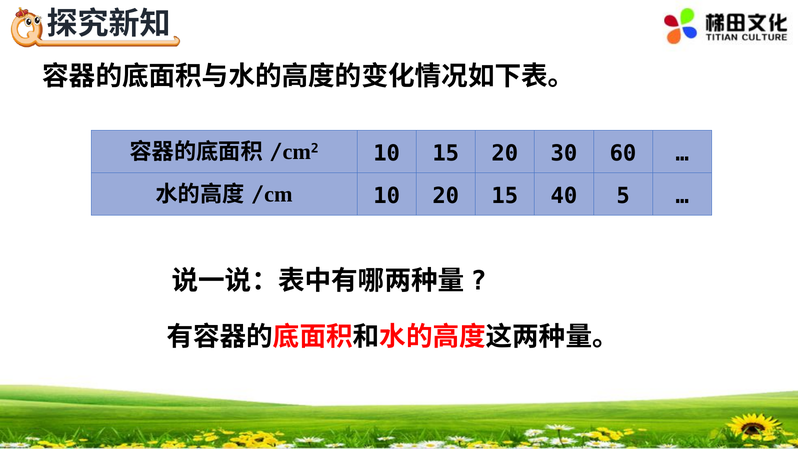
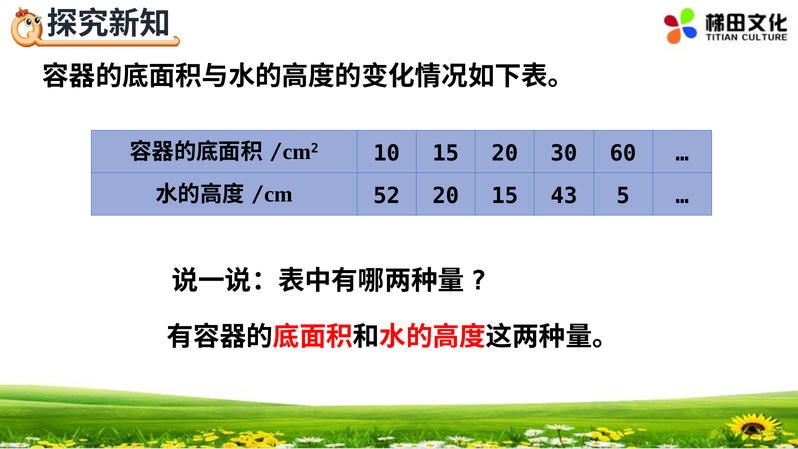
10 at (387, 196): 10 -> 52
40: 40 -> 43
